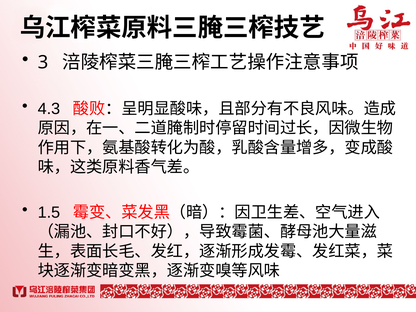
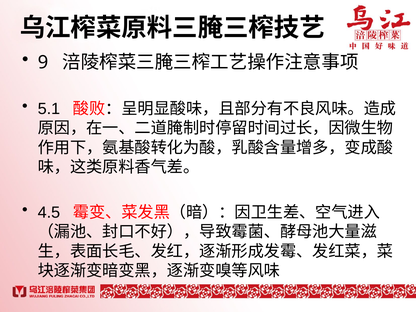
3: 3 -> 9
4.3: 4.3 -> 5.1
1.5: 1.5 -> 4.5
